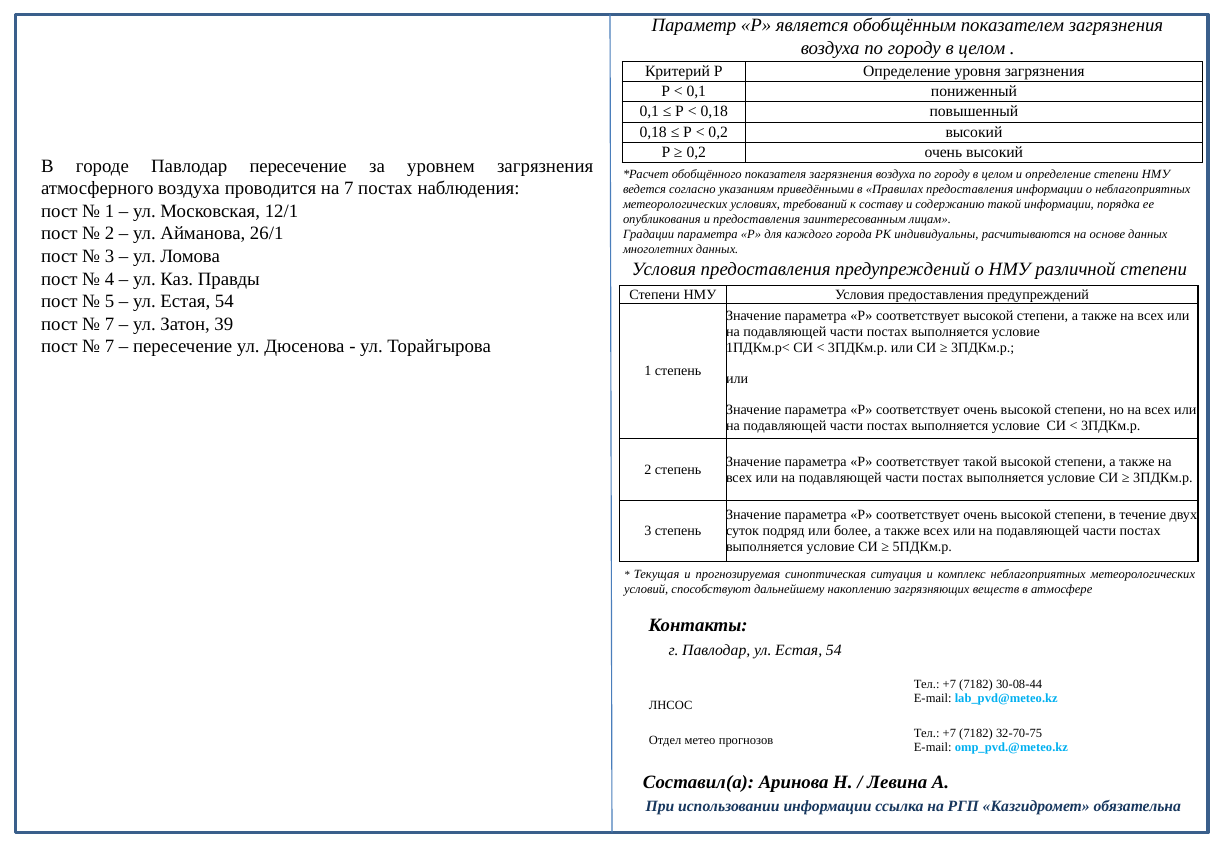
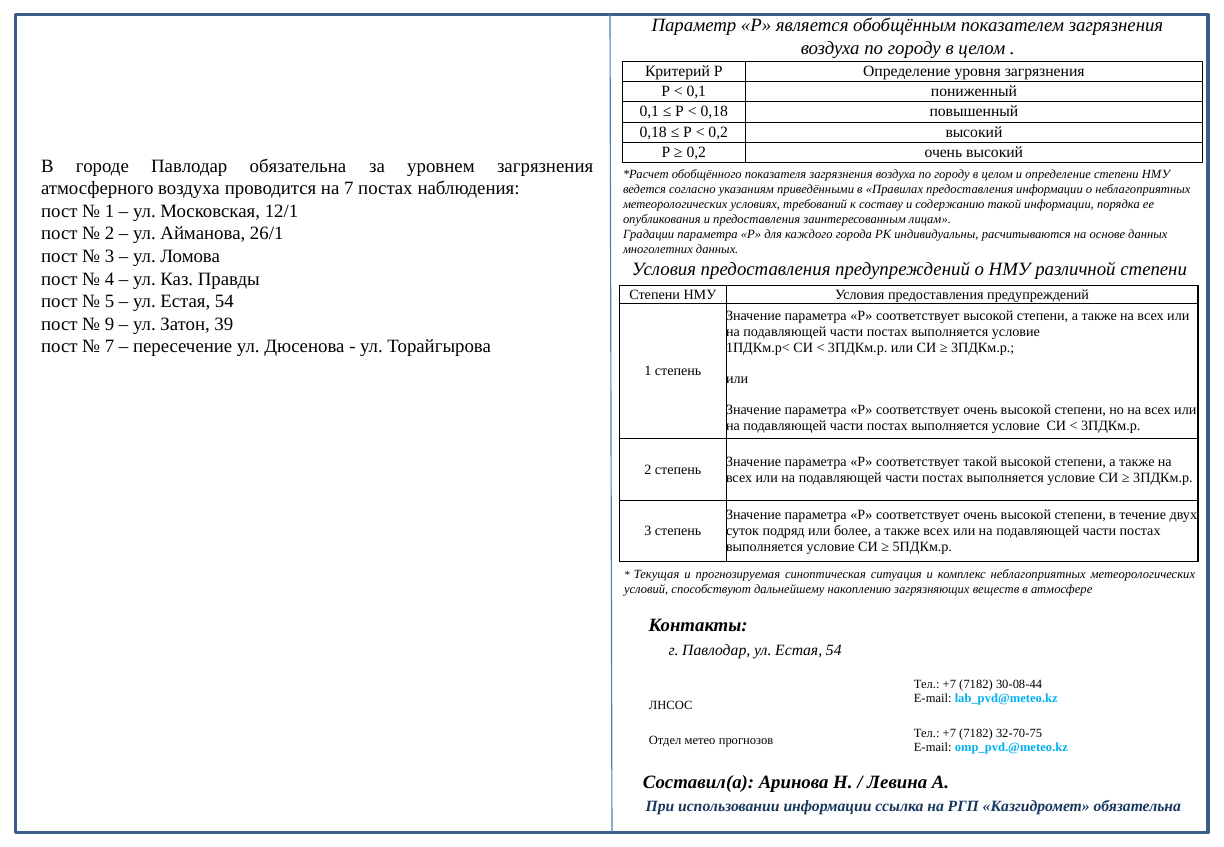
Павлодар пересечение: пересечение -> обязательна
7 at (110, 324): 7 -> 9
